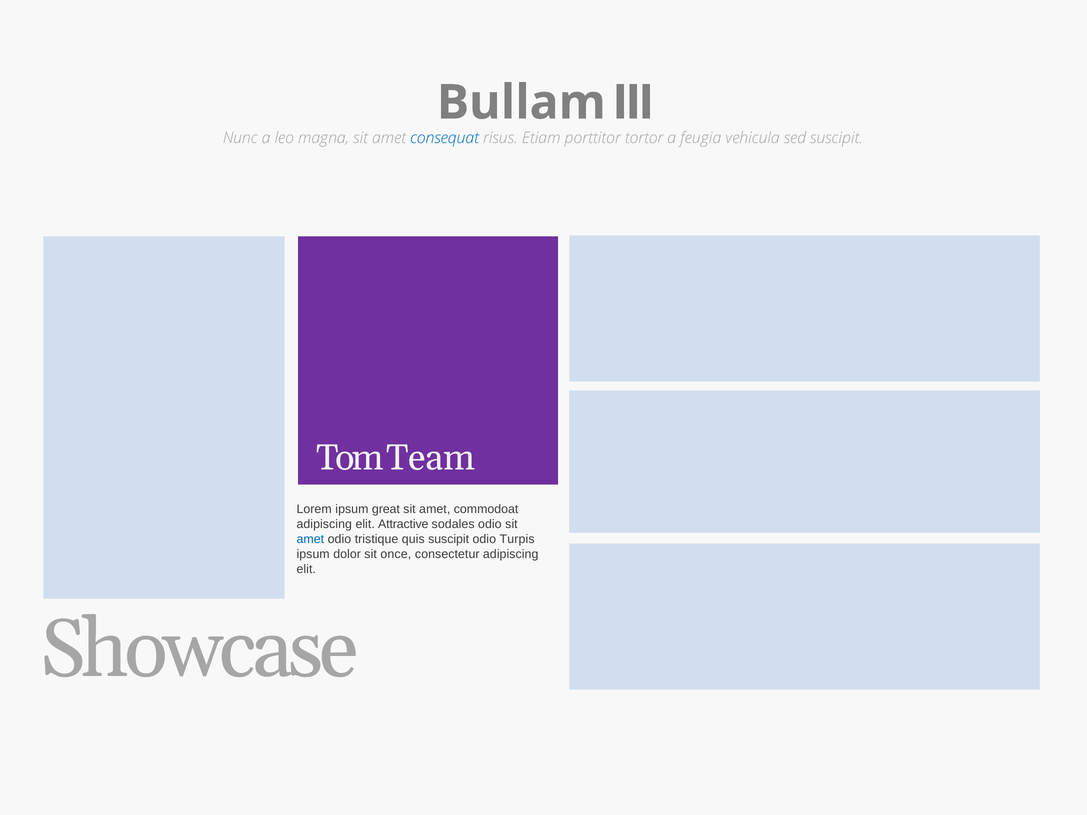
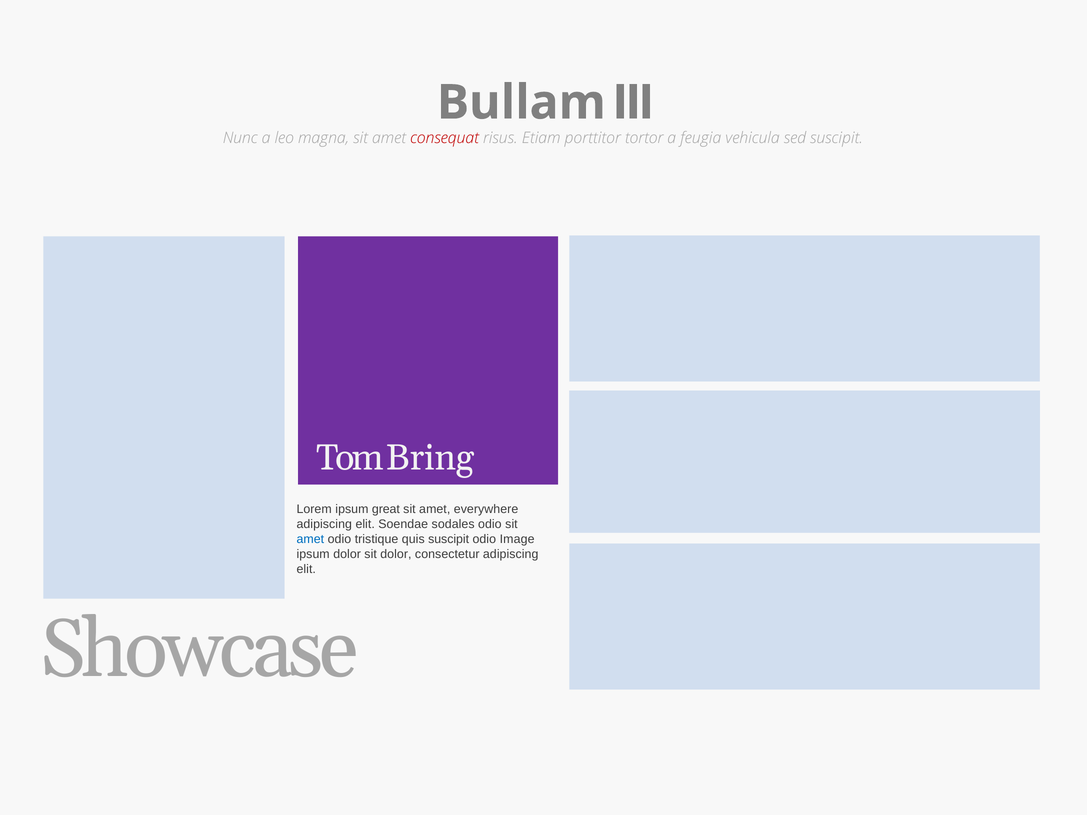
consequat colour: blue -> red
Team: Team -> Bring
commodoat: commodoat -> everywhere
Attractive: Attractive -> Soendae
Turpis: Turpis -> Image
sit once: once -> dolor
